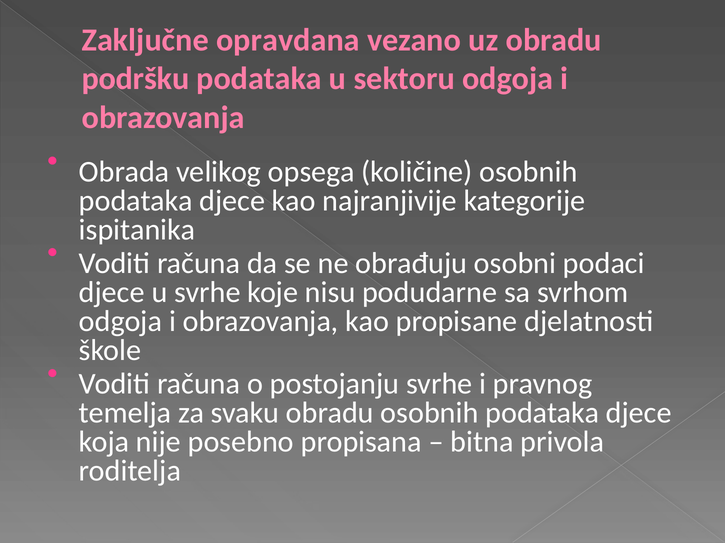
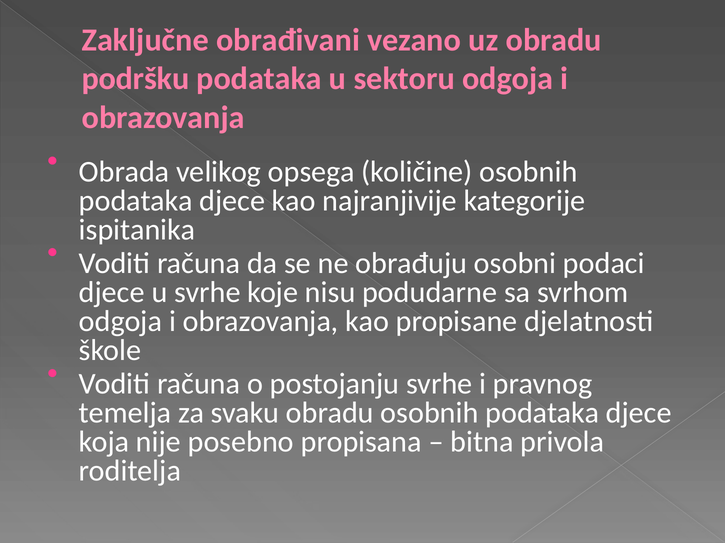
opravdana: opravdana -> obrađivani
